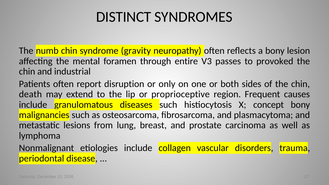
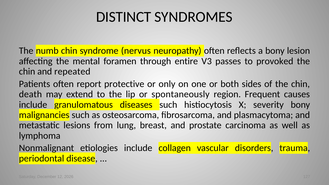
gravity: gravity -> nervus
industrial: industrial -> repeated
disruption: disruption -> protective
proprioceptive: proprioceptive -> spontaneously
concept: concept -> severity
